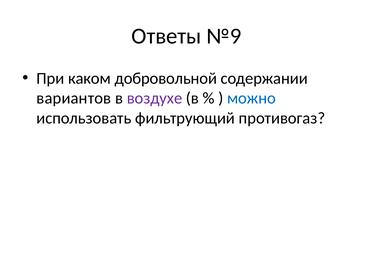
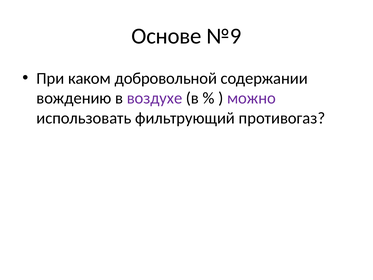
Ответы: Ответы -> Основе
вариантов: вариантов -> вождению
можно colour: blue -> purple
